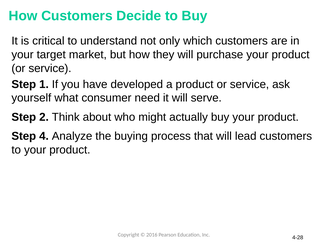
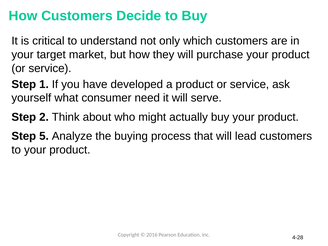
4: 4 -> 5
